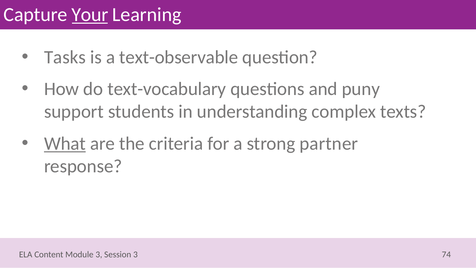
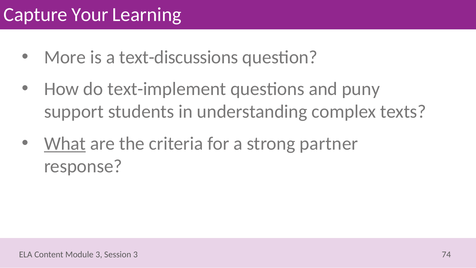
Your underline: present -> none
Tasks: Tasks -> More
text-observable: text-observable -> text-discussions
text-vocabulary: text-vocabulary -> text-implement
